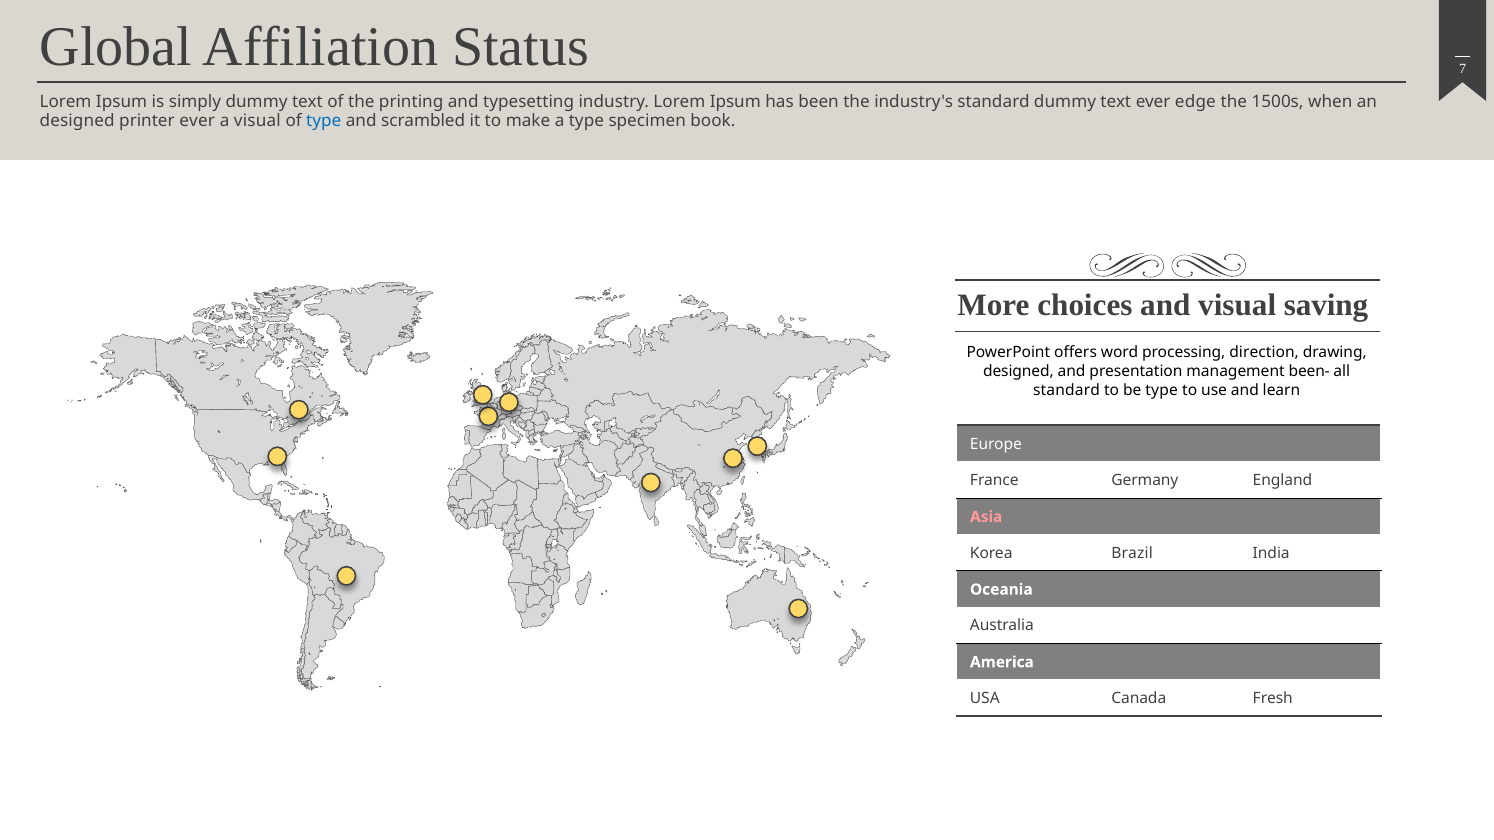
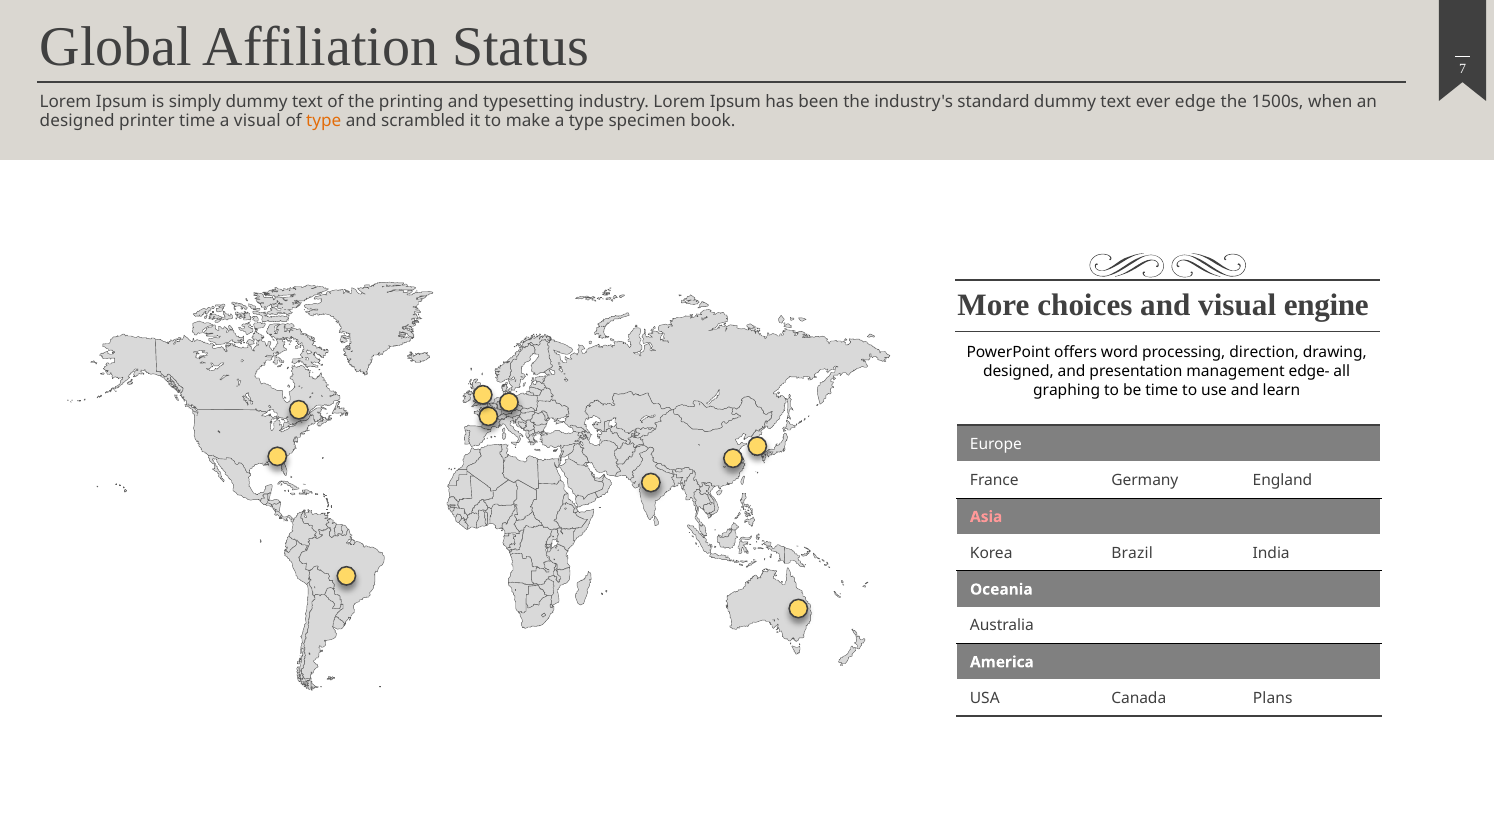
printer ever: ever -> time
type at (324, 121) colour: blue -> orange
saving: saving -> engine
been-: been- -> edge-
standard at (1066, 390): standard -> graphing
be type: type -> time
Fresh: Fresh -> Plans
